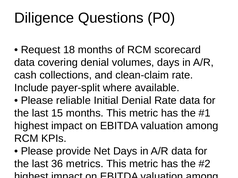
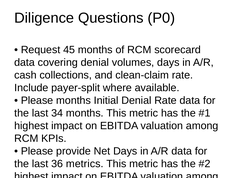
18: 18 -> 45
Please reliable: reliable -> months
15: 15 -> 34
